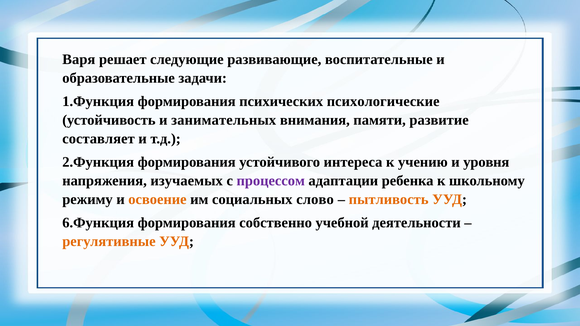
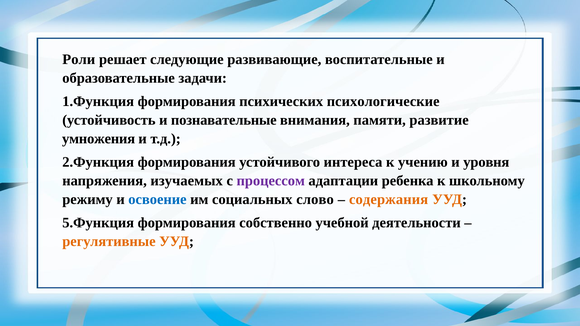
Варя: Варя -> Роли
занимательных: занимательных -> познавательные
составляет: составляет -> умножения
освоение colour: orange -> blue
пытливость: пытливость -> содержания
6.Функция: 6.Функция -> 5.Функция
